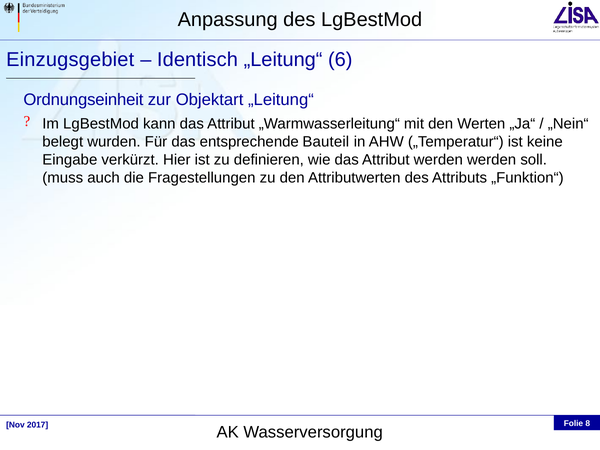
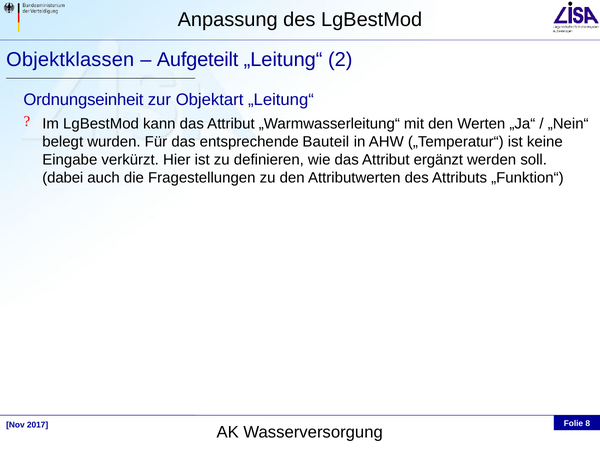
Einzugsgebiet: Einzugsgebiet -> Objektklassen
Identisch: Identisch -> Aufgeteilt
6: 6 -> 2
Attribut werden: werden -> ergänzt
muss: muss -> dabei
